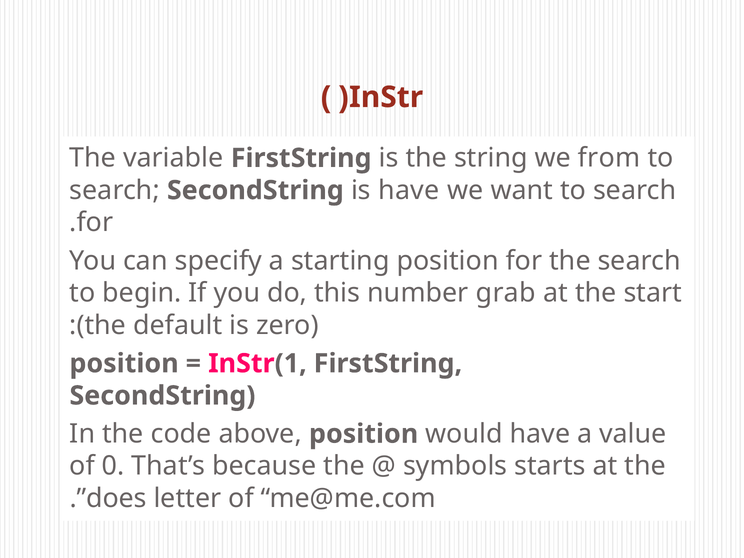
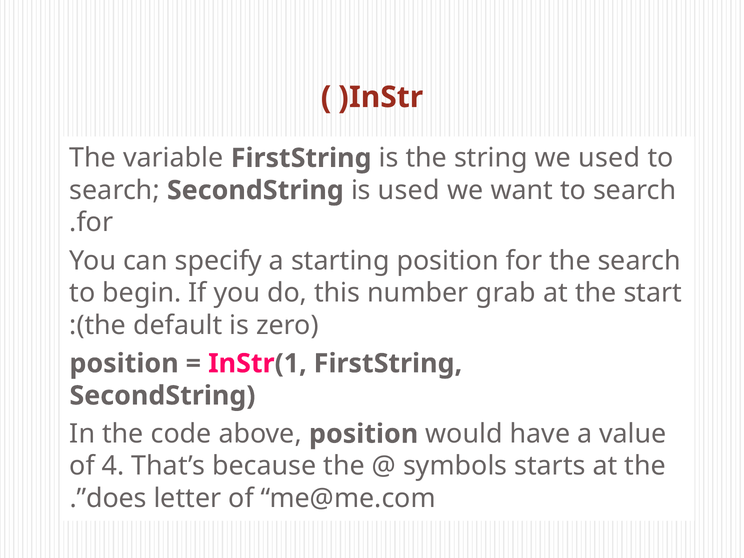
we from: from -> used
is have: have -> used
0: 0 -> 4
